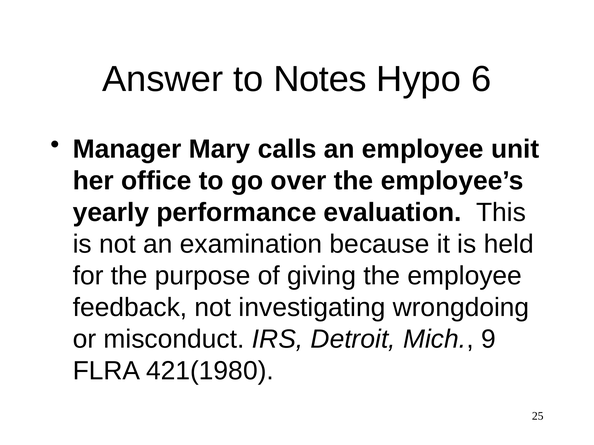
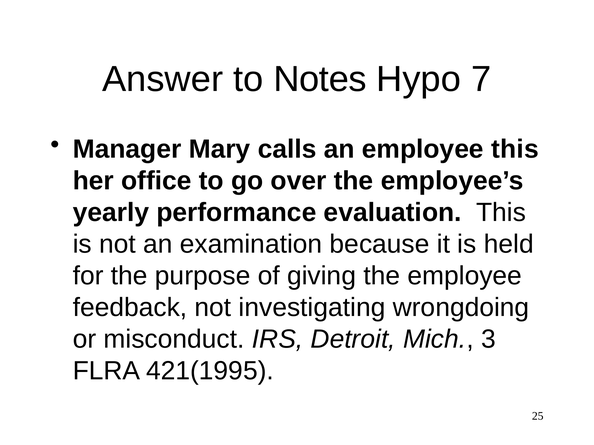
6: 6 -> 7
employee unit: unit -> this
9: 9 -> 3
421(1980: 421(1980 -> 421(1995
